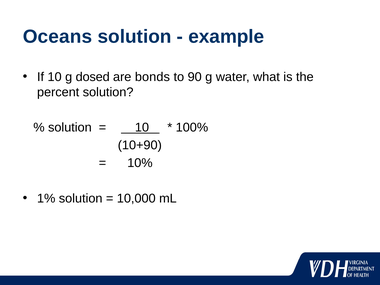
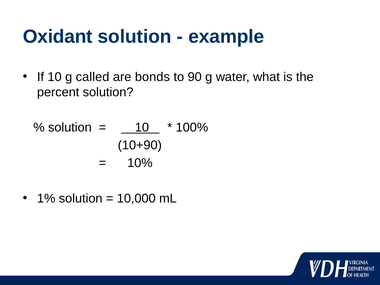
Oceans: Oceans -> Oxidant
dosed: dosed -> called
